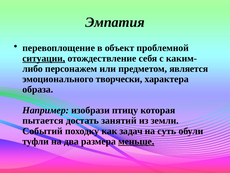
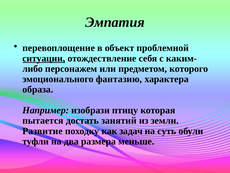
является: является -> которого
творчески: творчески -> фантазию
Событий: Событий -> Развитие
меньше underline: present -> none
